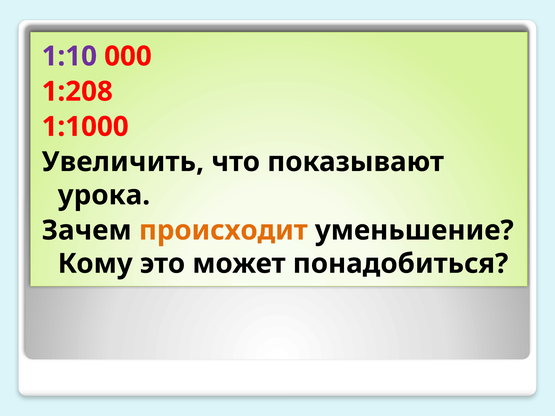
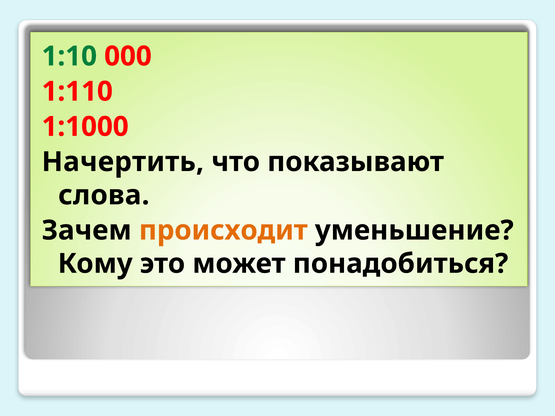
1:10 colour: purple -> green
1:208: 1:208 -> 1:110
Увеличить: Увеличить -> Начертить
урока: урока -> слова
